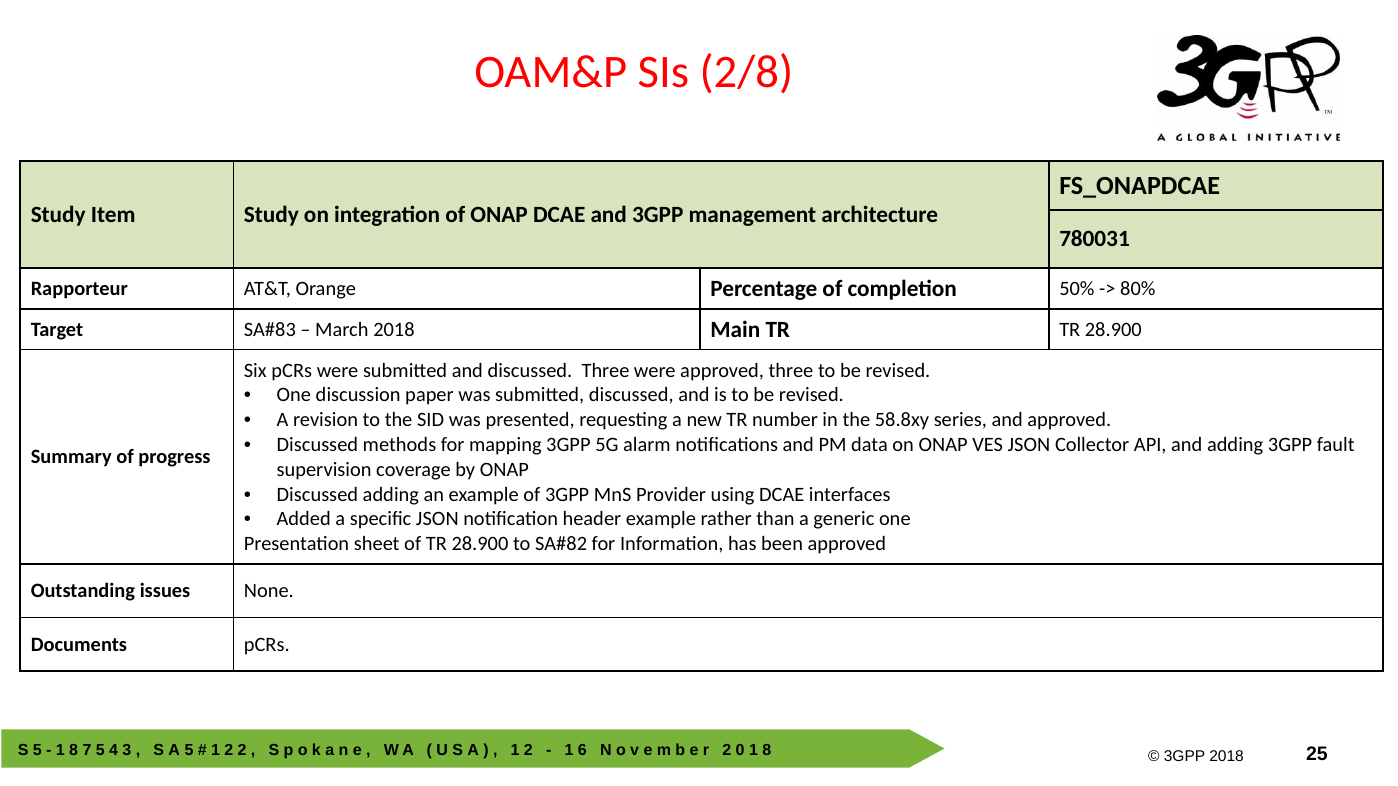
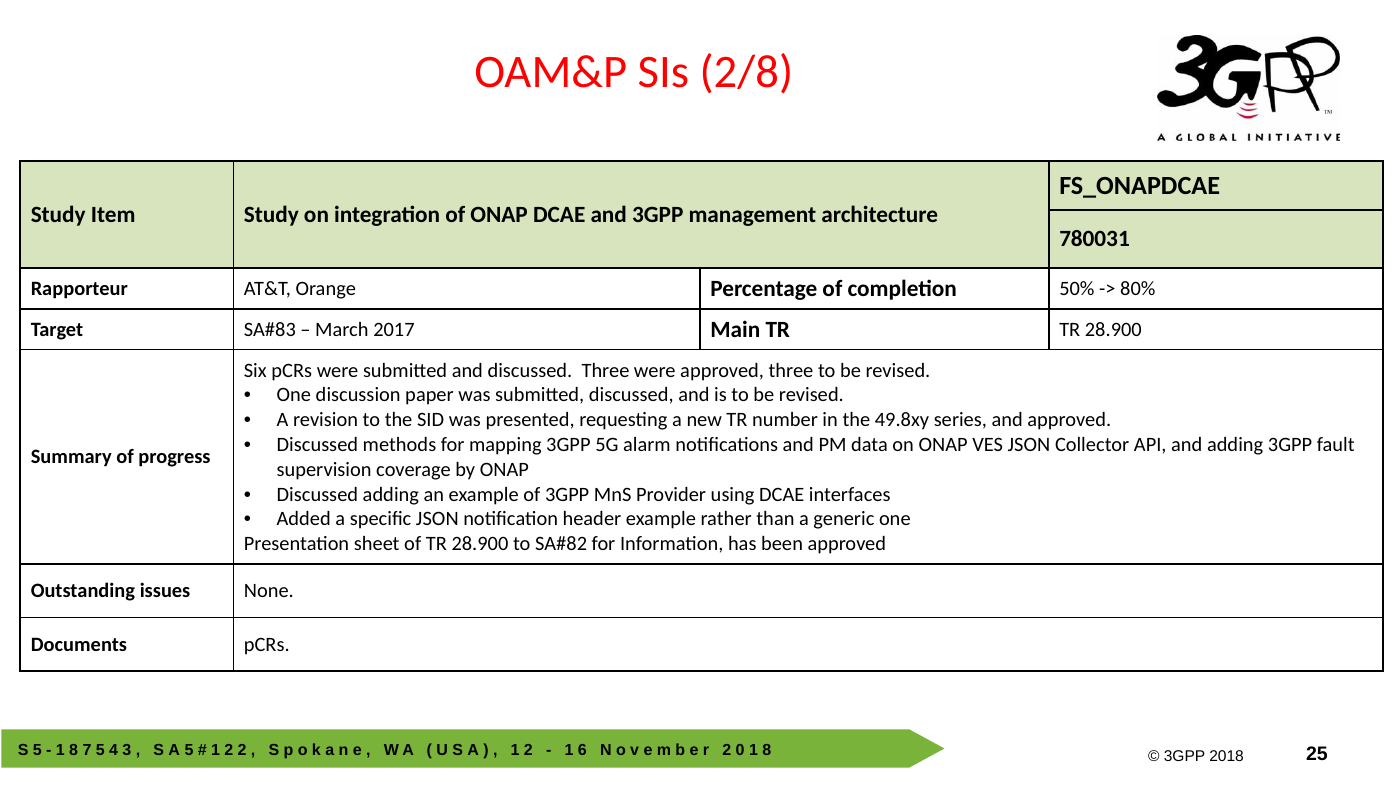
March 2018: 2018 -> 2017
58.8xy: 58.8xy -> 49.8xy
